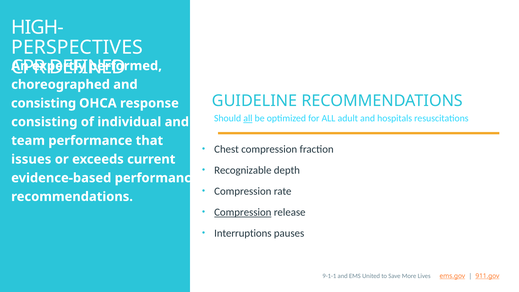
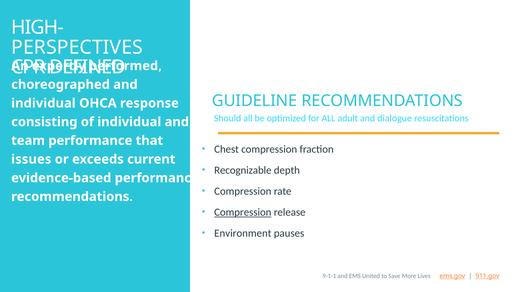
consisting at (44, 103): consisting -> individual
all at (248, 118) underline: present -> none
hospitals: hospitals -> dialogue
Interruptions: Interruptions -> Environment
